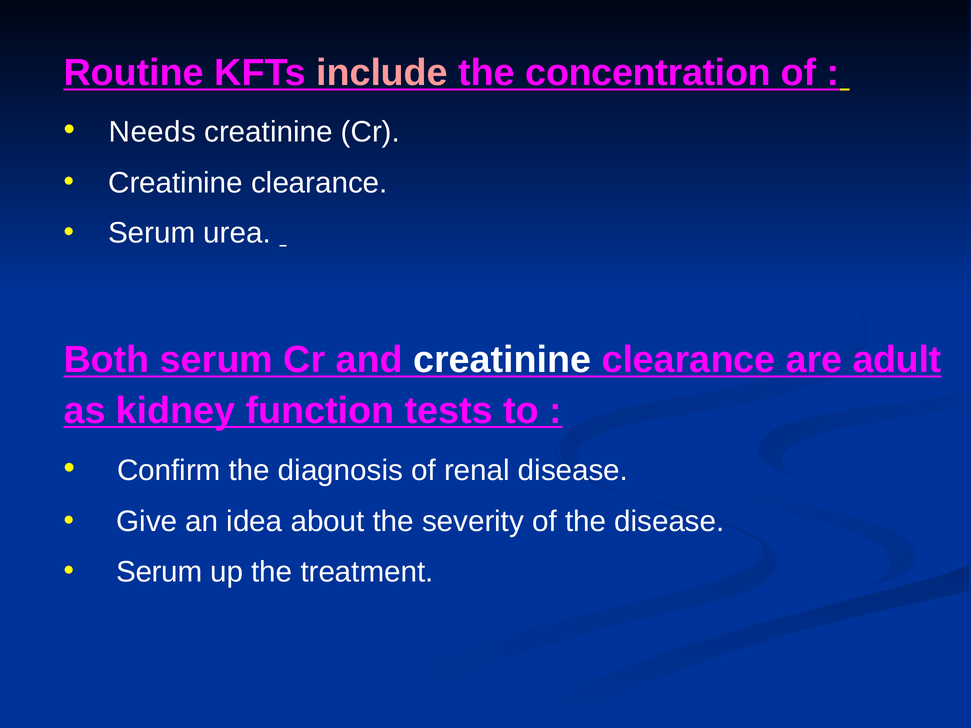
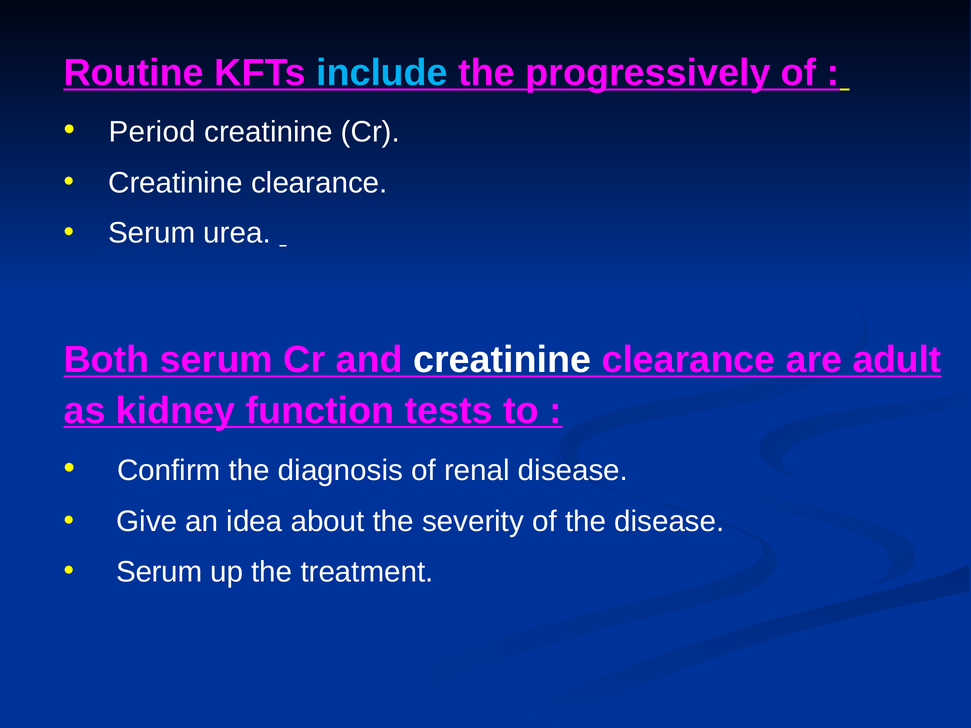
include colour: pink -> light blue
concentration: concentration -> progressively
Needs: Needs -> Period
